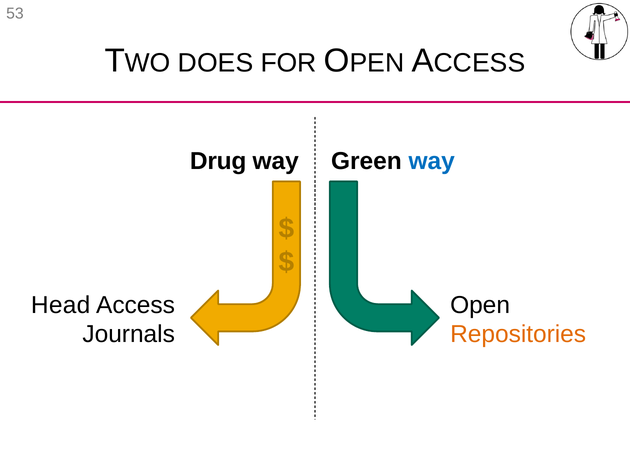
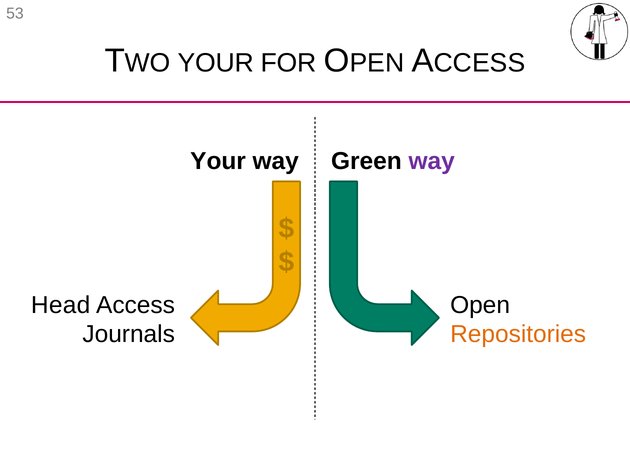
DOES at (216, 63): DOES -> YOUR
Drug at (218, 161): Drug -> Your
way at (432, 161) colour: blue -> purple
